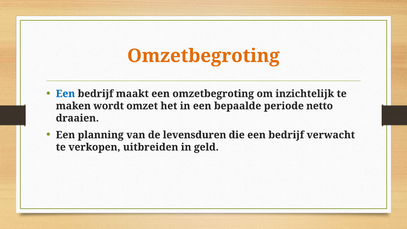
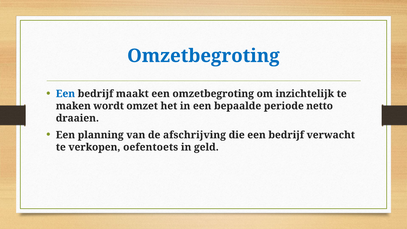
Omzetbegroting at (203, 56) colour: orange -> blue
levensduren: levensduren -> afschrijving
uitbreiden: uitbreiden -> oefentoets
